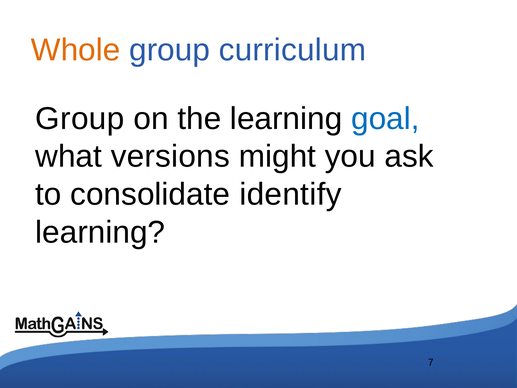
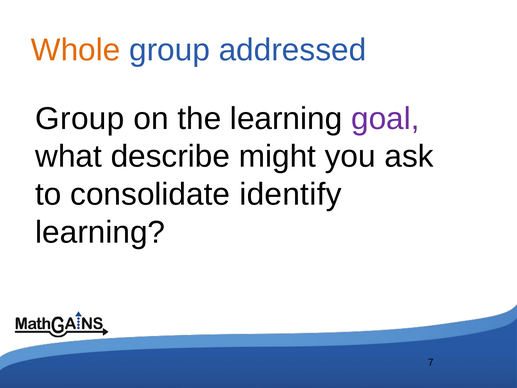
curriculum: curriculum -> addressed
goal colour: blue -> purple
versions: versions -> describe
